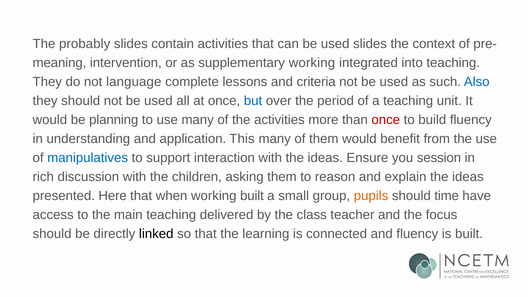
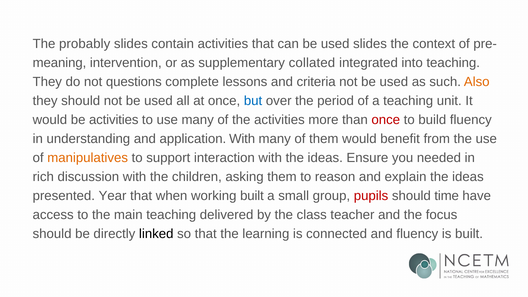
supplementary working: working -> collated
language: language -> questions
Also colour: blue -> orange
be planning: planning -> activities
application This: This -> With
manipulatives colour: blue -> orange
session: session -> needed
Here: Here -> Year
pupils colour: orange -> red
